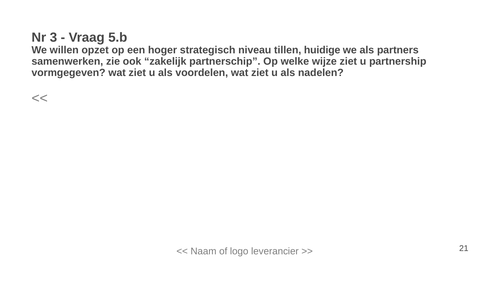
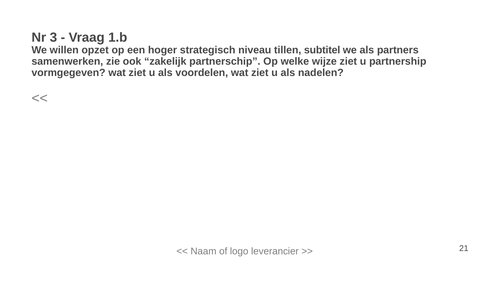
5.b: 5.b -> 1.b
huidige: huidige -> subtitel
